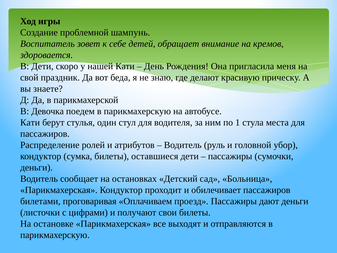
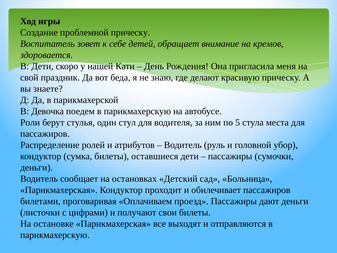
проблемной шампунь: шампунь -> прическу
Кати at (30, 122): Кати -> Роли
1: 1 -> 5
